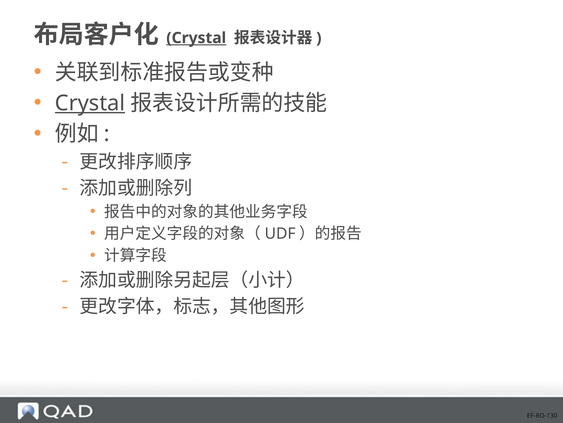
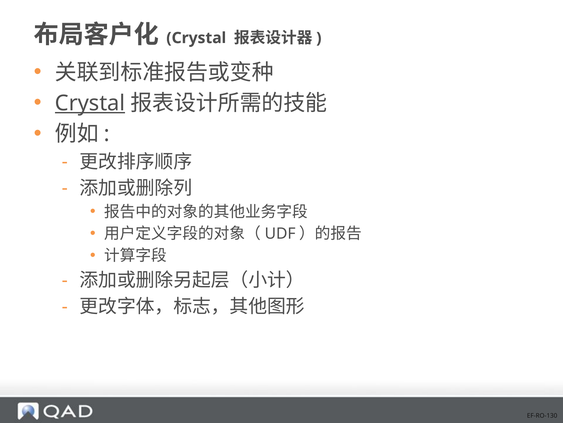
Crystal at (196, 38) underline: present -> none
